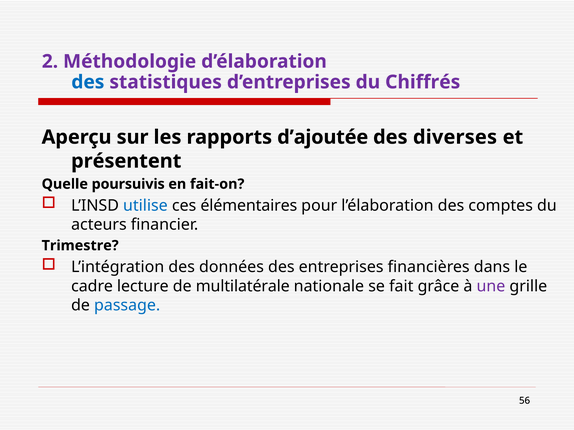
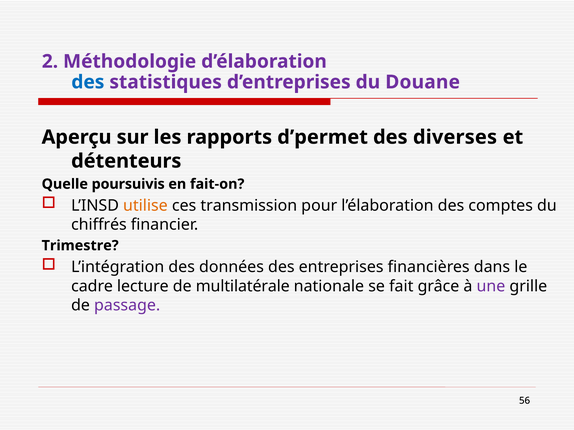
Chiffrés: Chiffrés -> Douane
d’ajoutée: d’ajoutée -> d’permet
présentent: présentent -> détenteurs
utilise colour: blue -> orange
élémentaires: élémentaires -> transmission
acteurs: acteurs -> chiffrés
passage colour: blue -> purple
